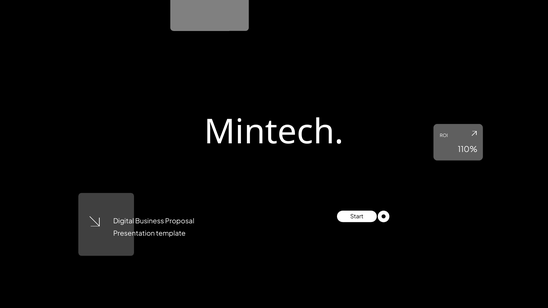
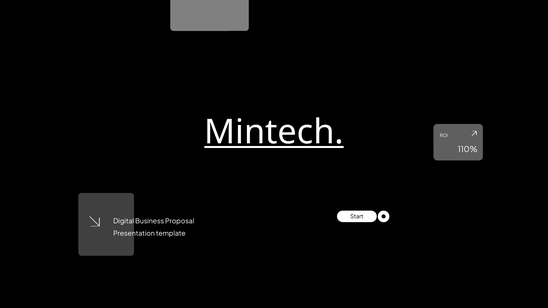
Mintech underline: none -> present
